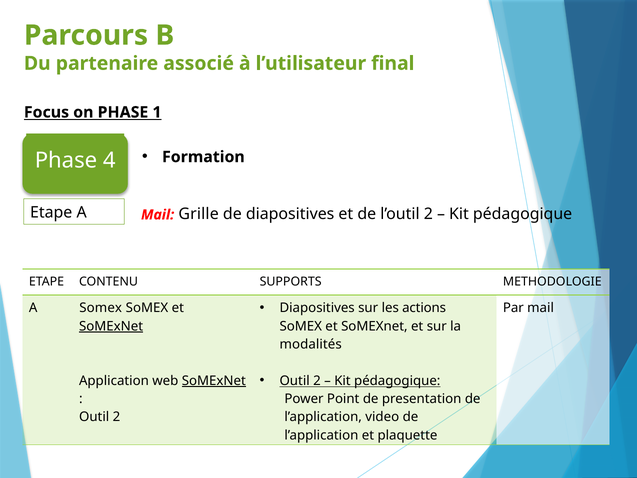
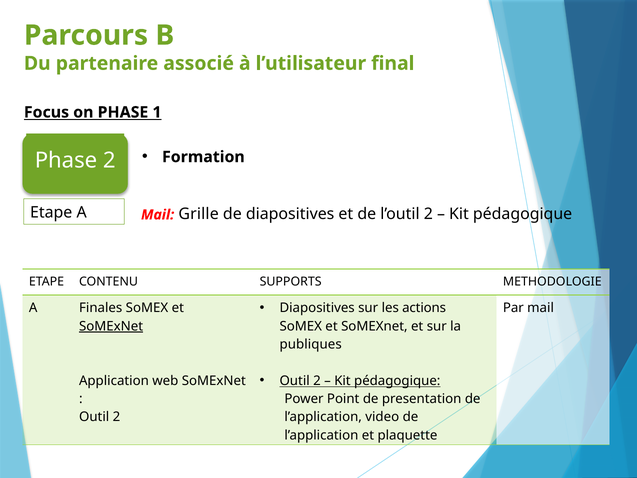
Phase 4: 4 -> 2
A Somex: Somex -> Finales
modalités: modalités -> publiques
SoMExNet at (214, 380) underline: present -> none
